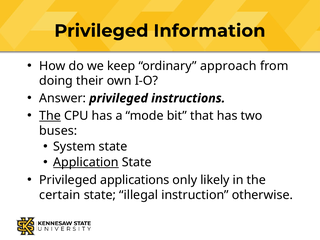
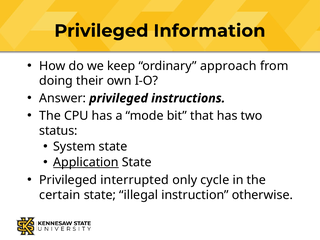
The at (50, 116) underline: present -> none
buses: buses -> status
applications: applications -> interrupted
likely: likely -> cycle
